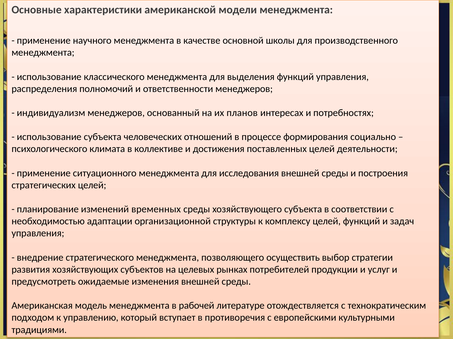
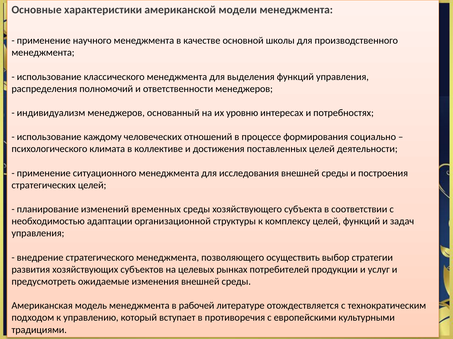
планов: планов -> уровню
использование субъекта: субъекта -> каждому
